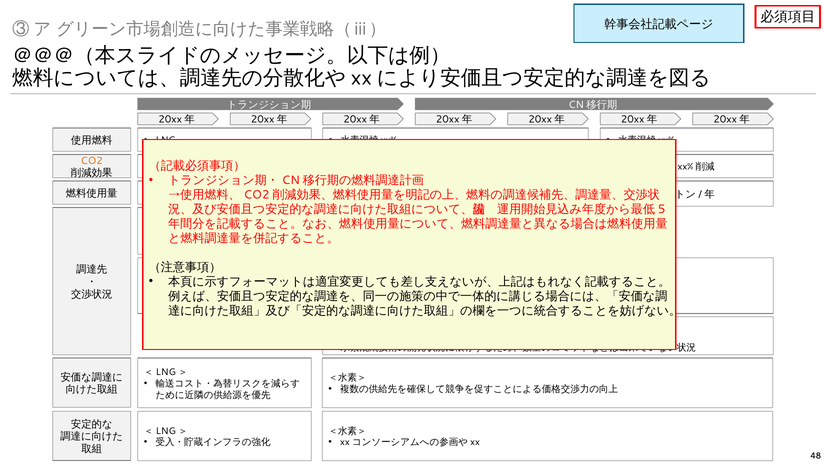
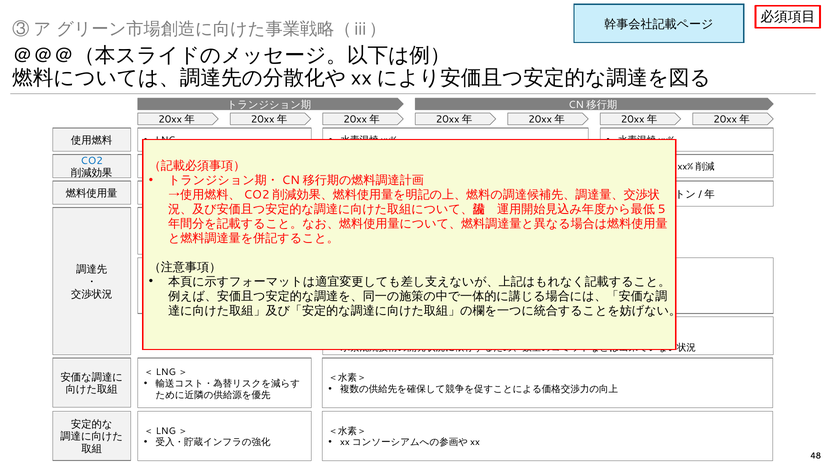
CO2 colour: orange -> blue
